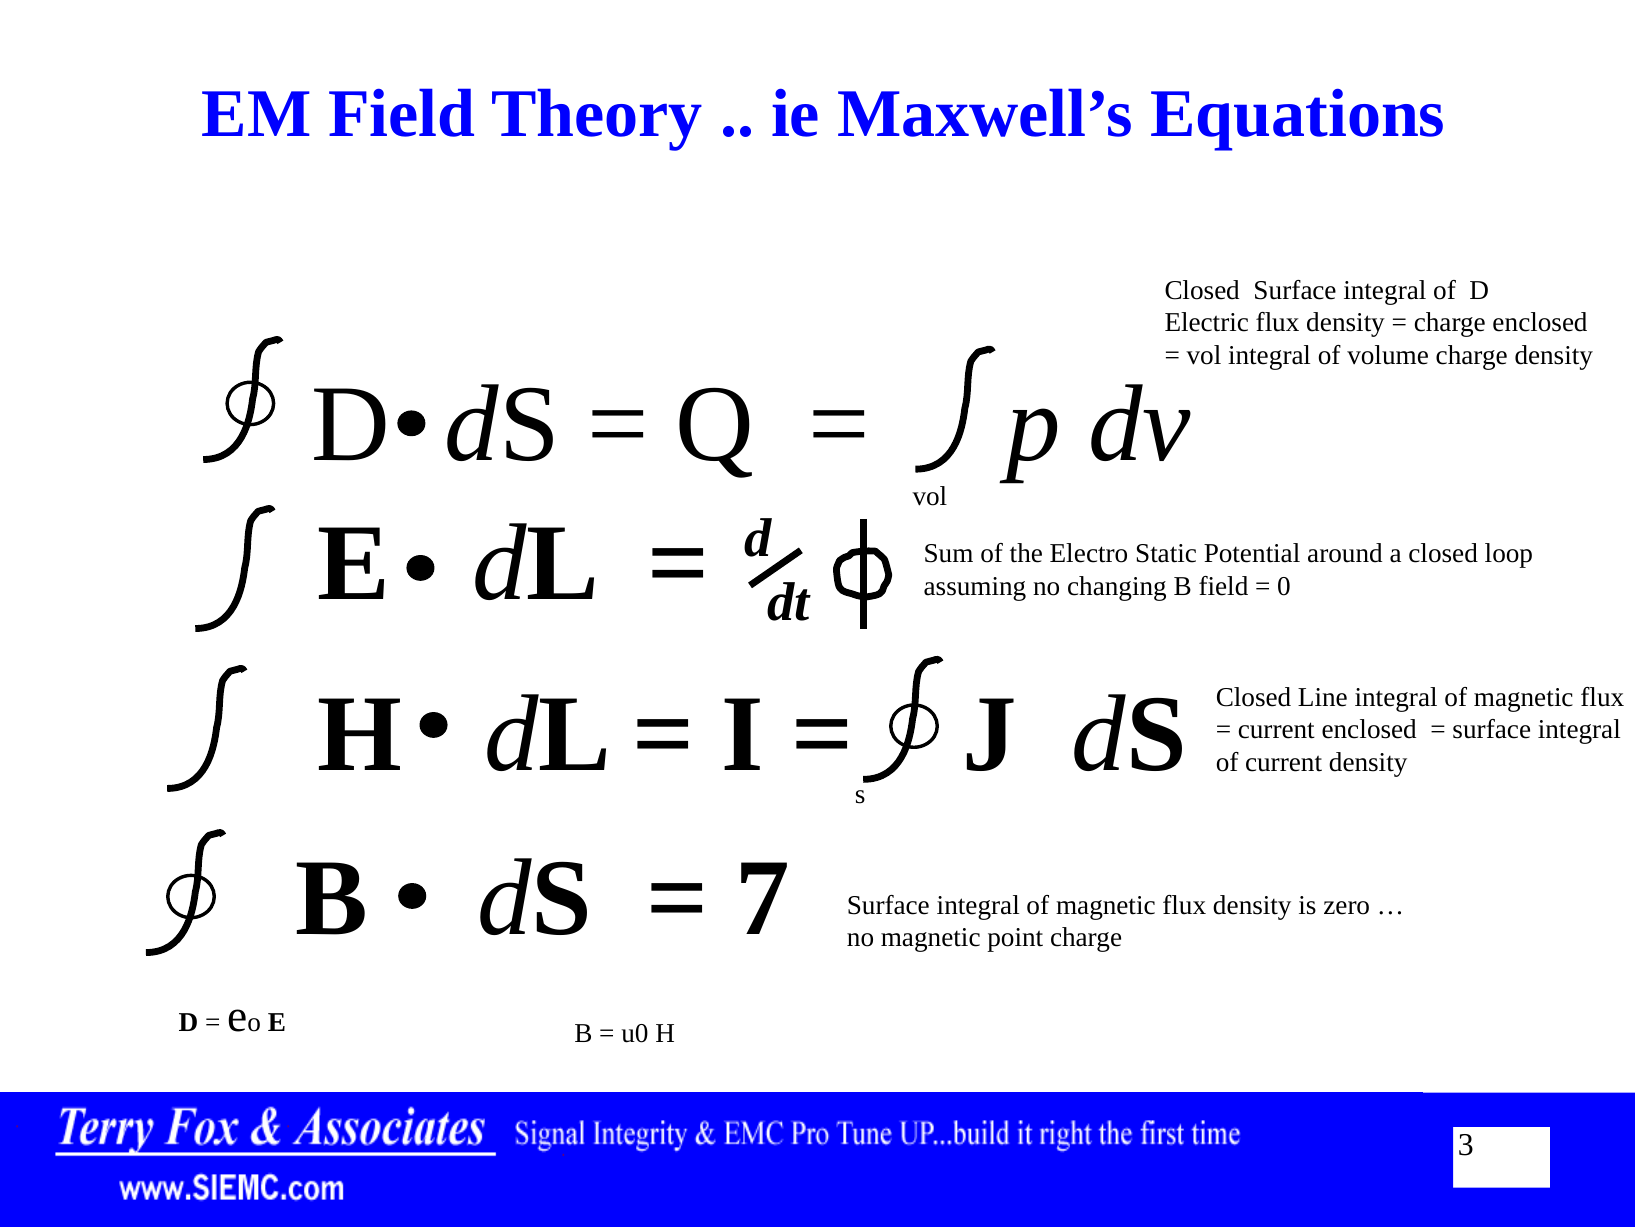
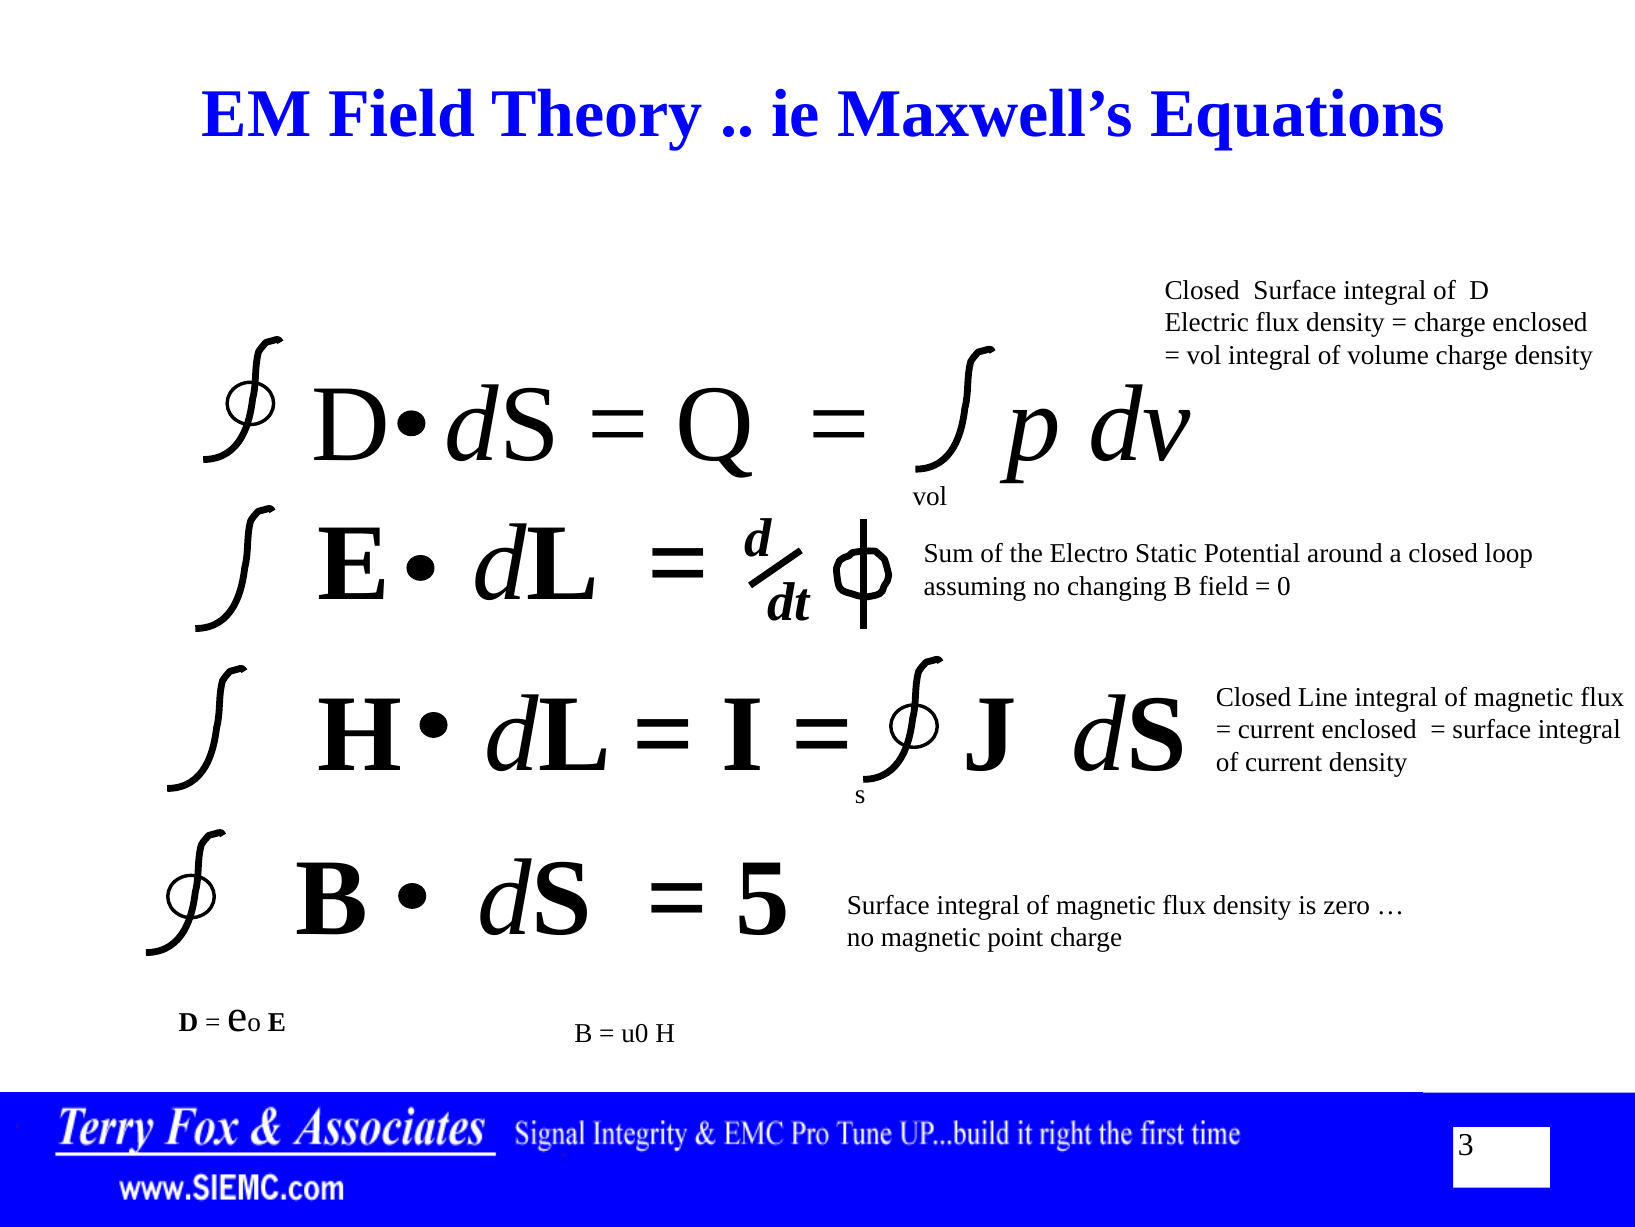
7: 7 -> 5
